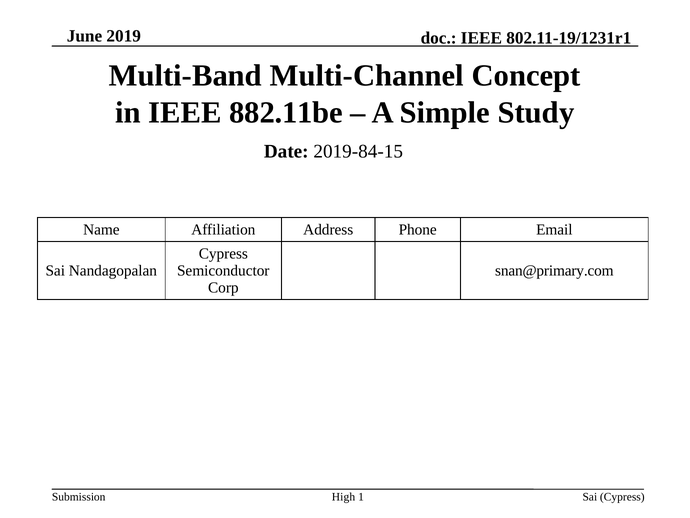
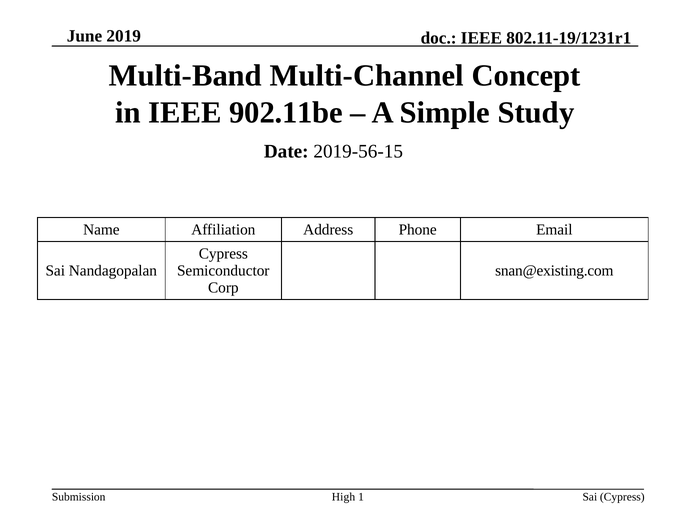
882.11be: 882.11be -> 902.11be
2019-84-15: 2019-84-15 -> 2019-56-15
snan@primary.com: snan@primary.com -> snan@existing.com
